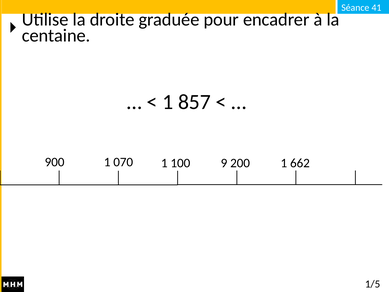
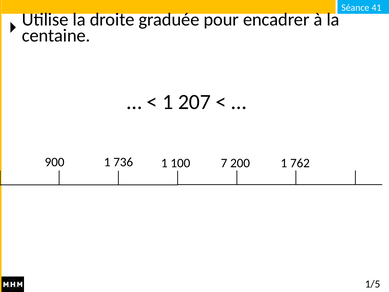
857: 857 -> 207
070: 070 -> 736
9: 9 -> 7
662: 662 -> 762
